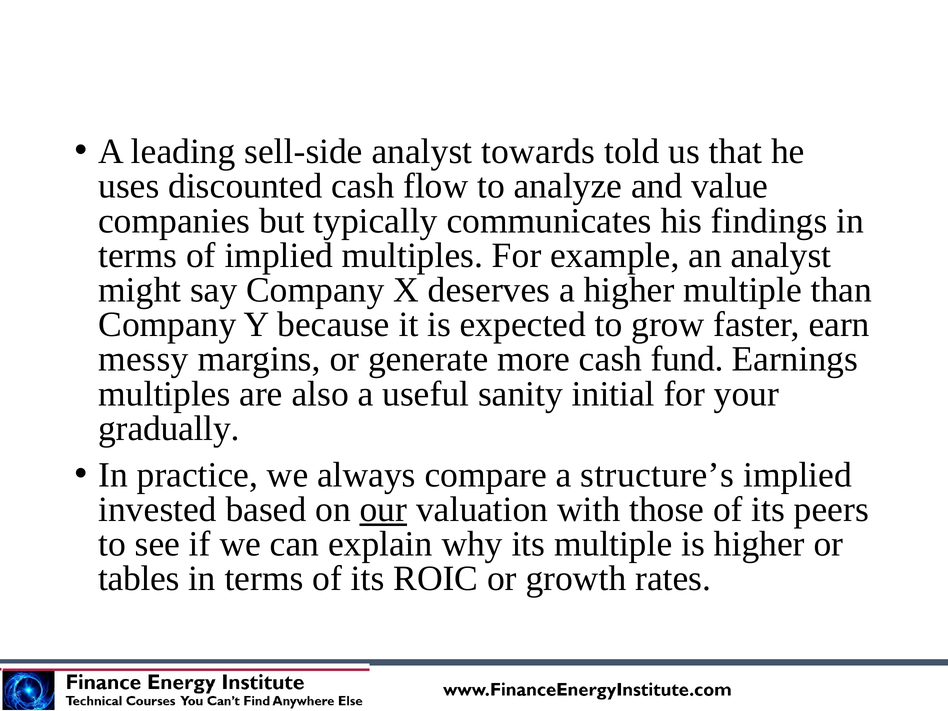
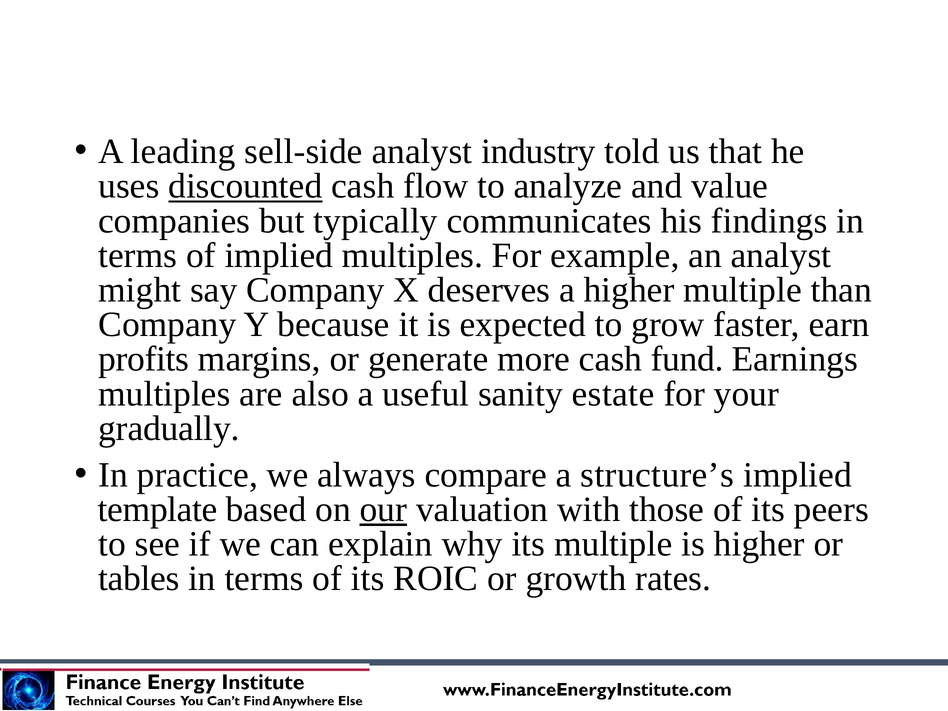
towards: towards -> industry
discounted underline: none -> present
messy: messy -> profits
initial: initial -> estate
invested: invested -> template
